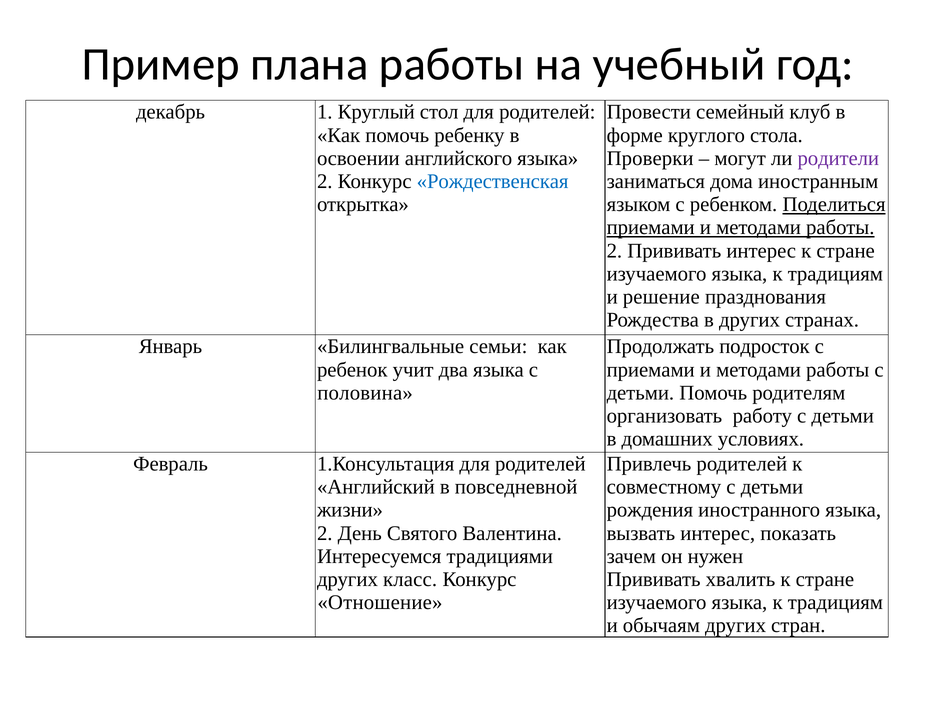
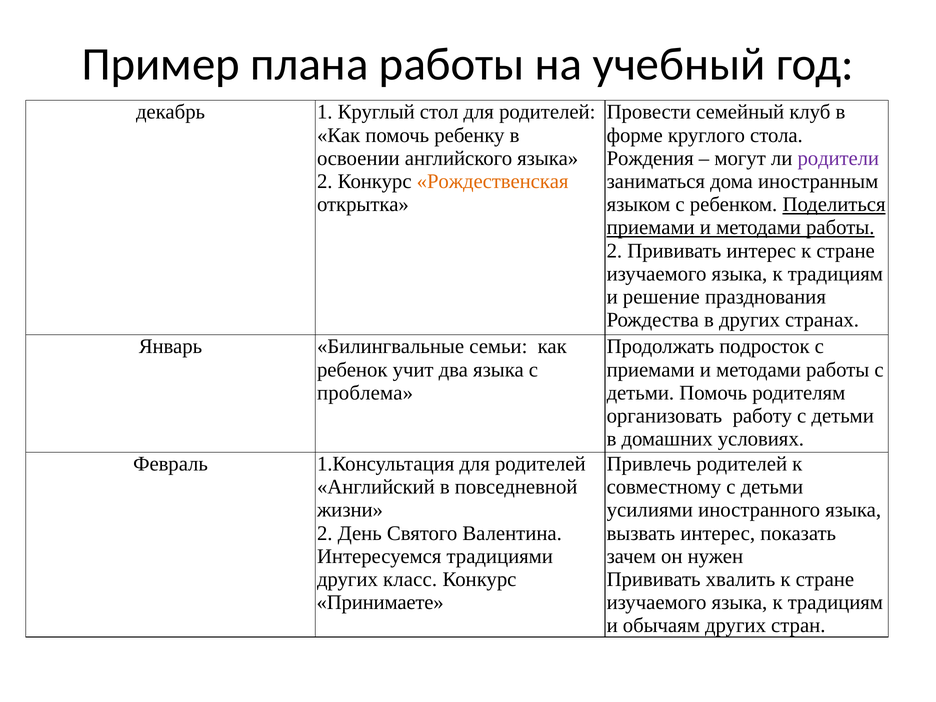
Проверки: Проверки -> Рождения
Рождественская colour: blue -> orange
половина: половина -> проблема
рождения: рождения -> усилиями
Отношение: Отношение -> Принимаете
